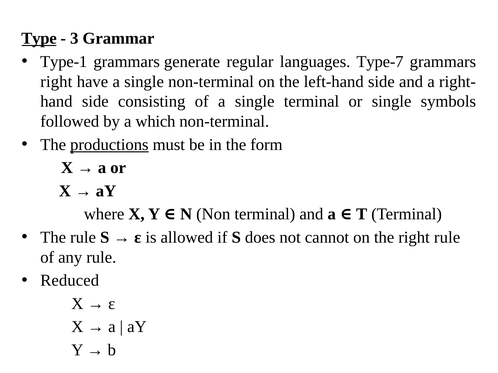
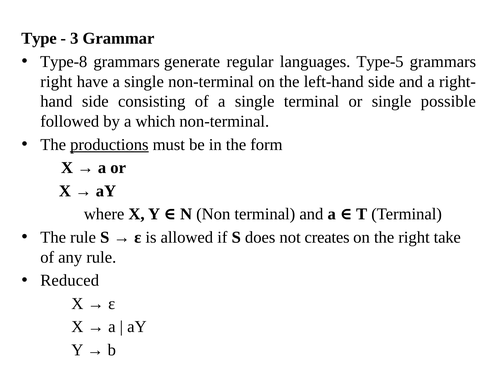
Type underline: present -> none
Type-1: Type-1 -> Type-8
Type-7: Type-7 -> Type-5
symbols: symbols -> possible
cannot: cannot -> creates
right rule: rule -> take
